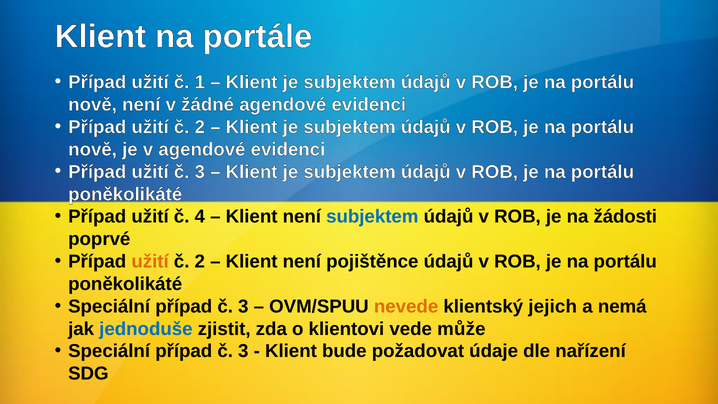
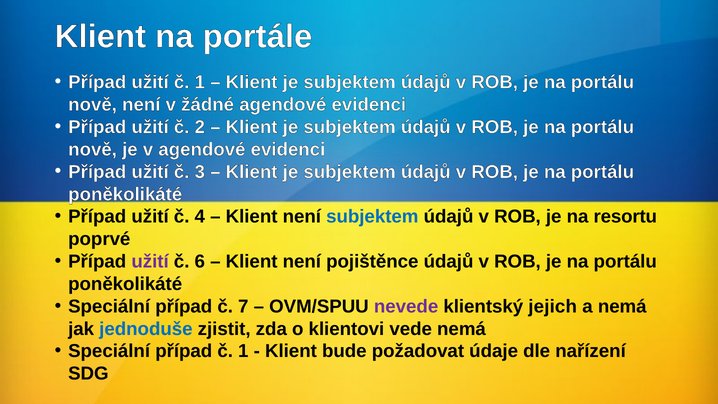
žádosti: žádosti -> resortu
užití at (150, 261) colour: orange -> purple
2 at (200, 261): 2 -> 6
3 at (243, 306): 3 -> 7
nevede colour: orange -> purple
vede může: může -> nemá
3 at (243, 351): 3 -> 1
